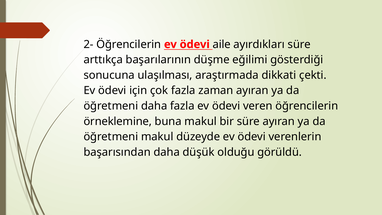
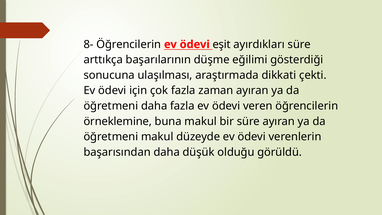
2-: 2- -> 8-
aile: aile -> eşit
